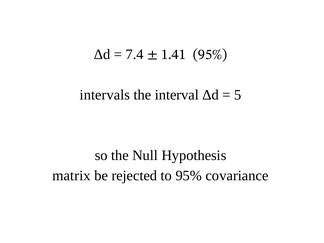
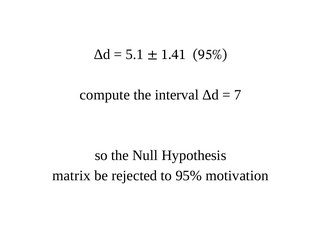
7.4: 7.4 -> 5.1
intervals: intervals -> compute
5: 5 -> 7
covariance: covariance -> motivation
